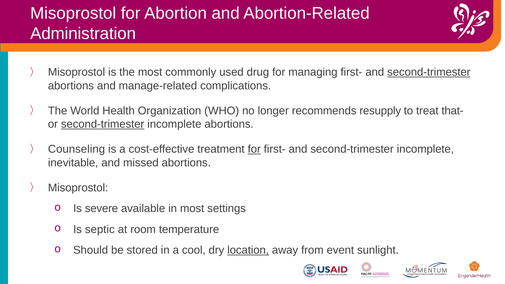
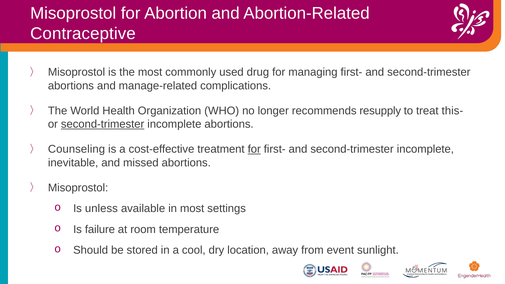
Administration: Administration -> Contraceptive
second-trimester at (429, 72) underline: present -> none
that-: that- -> this-
severe: severe -> unless
septic: septic -> failure
location underline: present -> none
